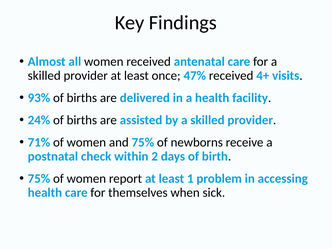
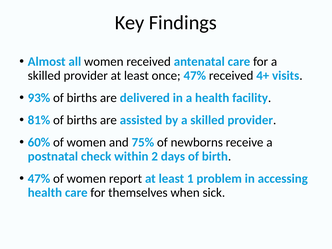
24%: 24% -> 81%
71%: 71% -> 60%
75% at (39, 179): 75% -> 47%
